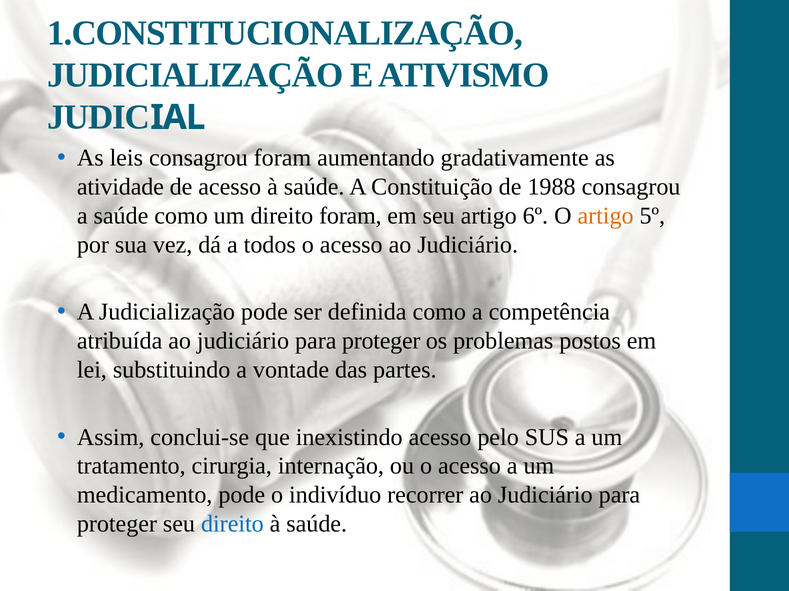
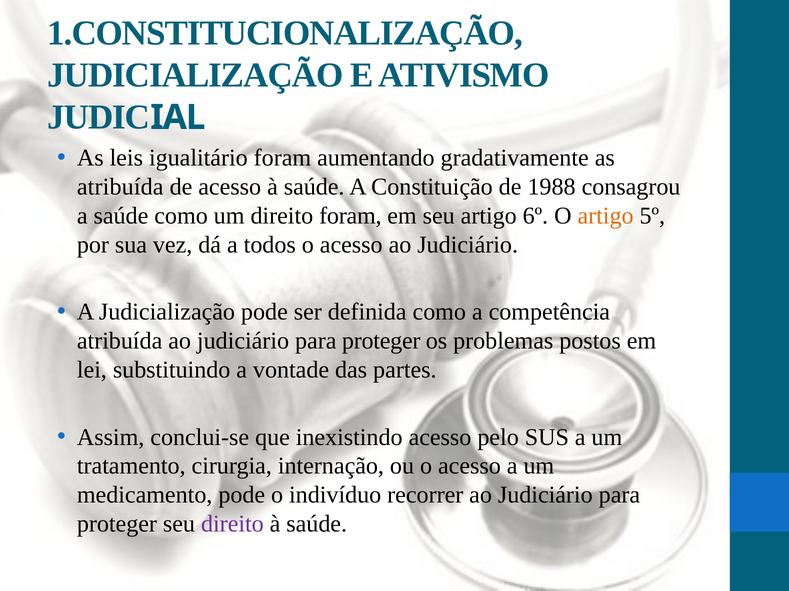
leis consagrou: consagrou -> igualitário
atividade at (120, 187): atividade -> atribuída
direito at (232, 524) colour: blue -> purple
